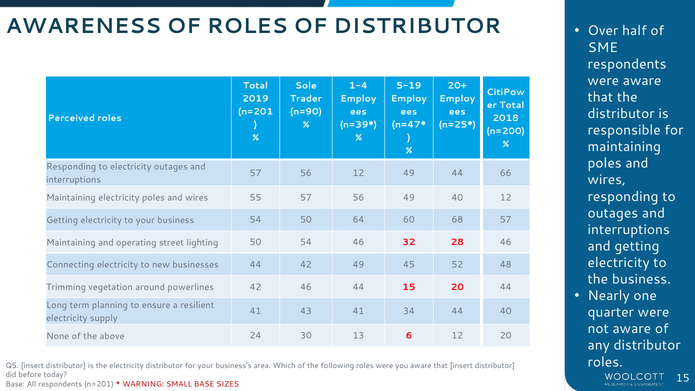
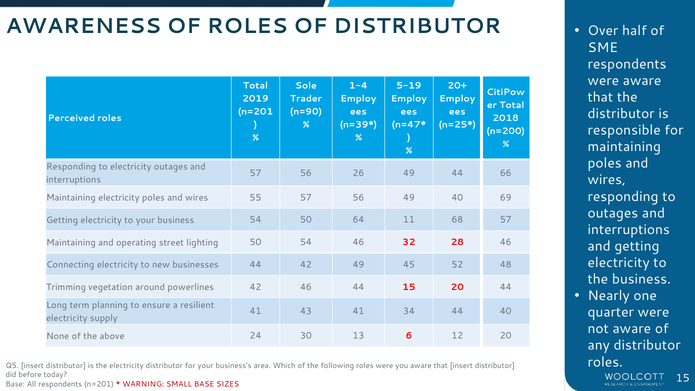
56 12: 12 -> 26
40 12: 12 -> 69
60: 60 -> 11
